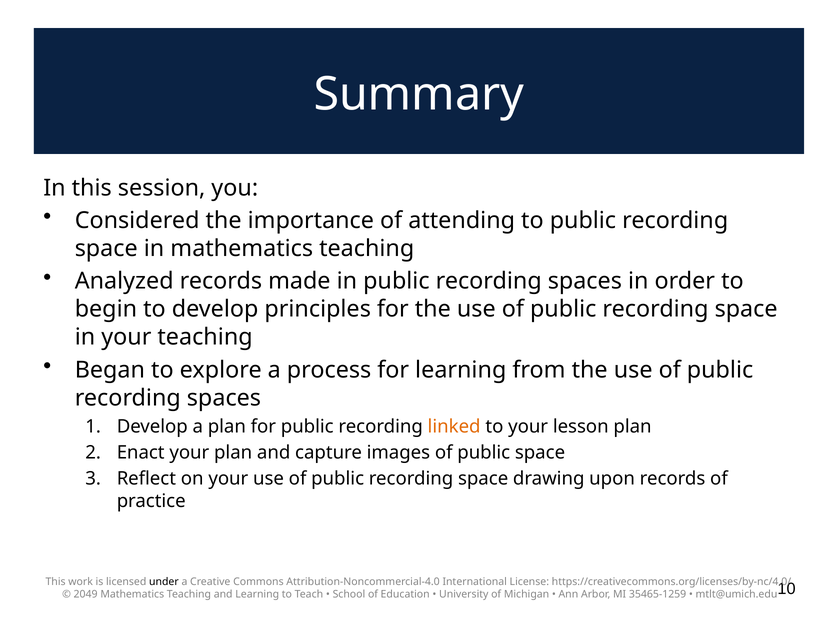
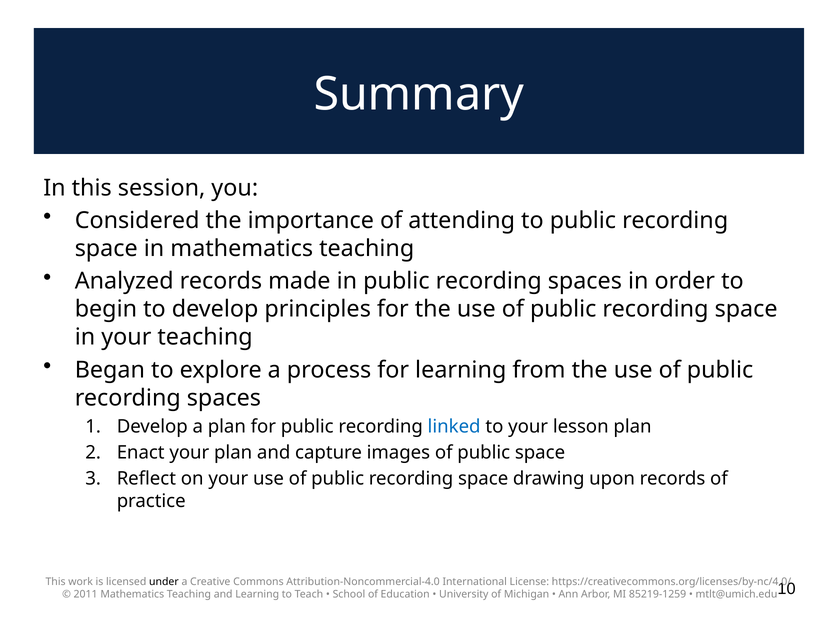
linked colour: orange -> blue
2049: 2049 -> 2011
35465-1259: 35465-1259 -> 85219-1259
